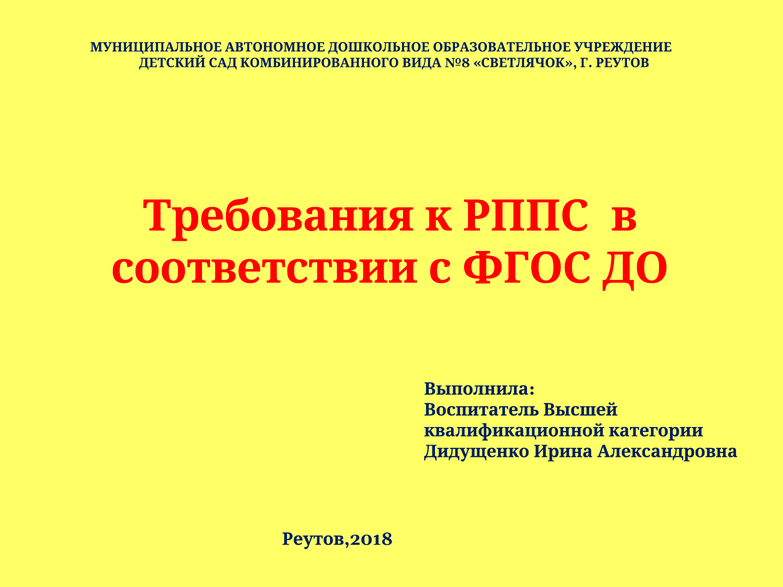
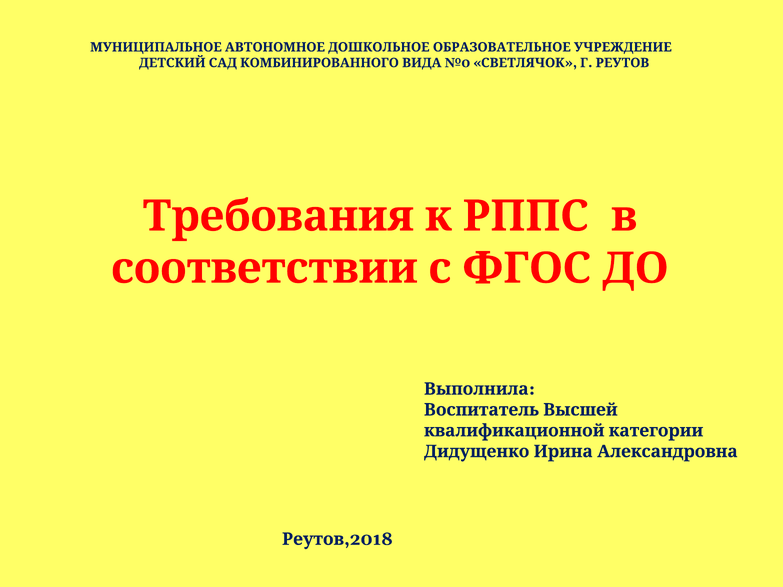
№8: №8 -> №0
